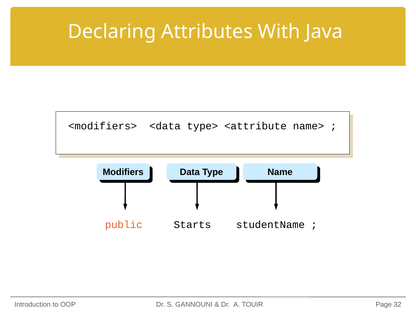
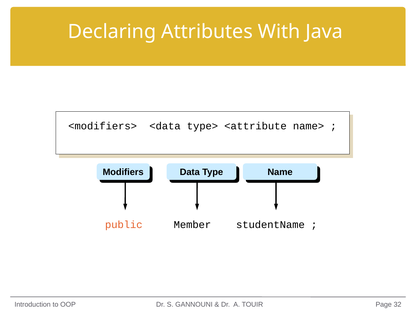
Starts: Starts -> Member
